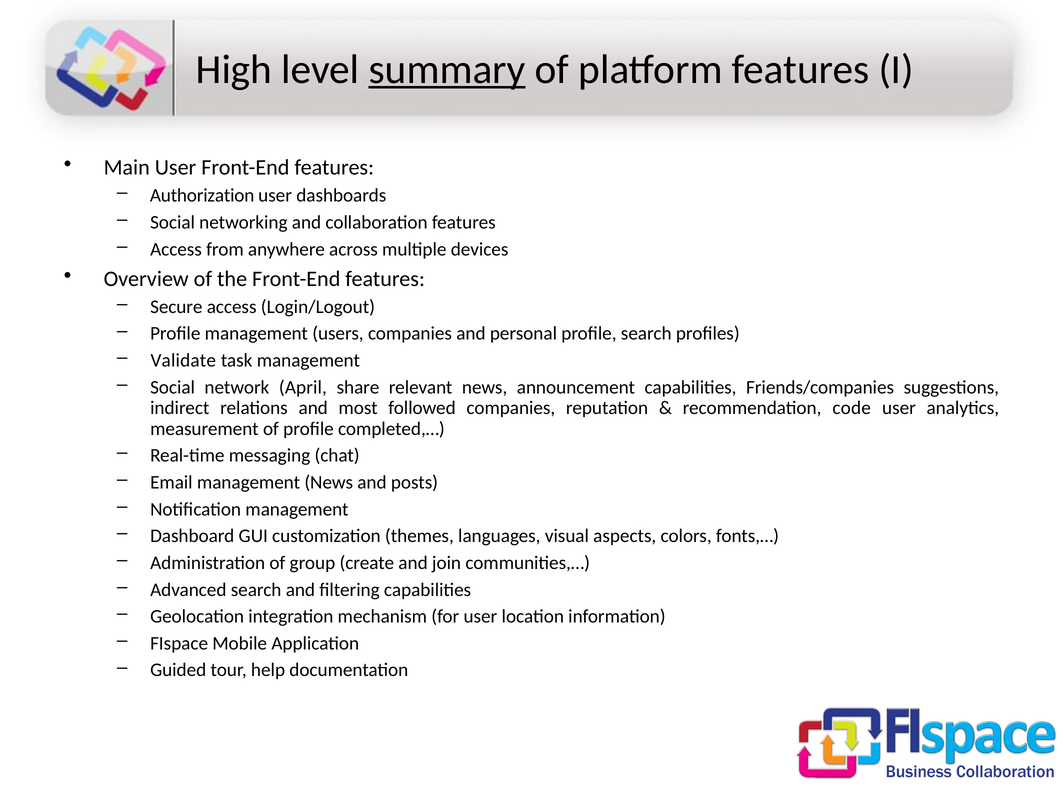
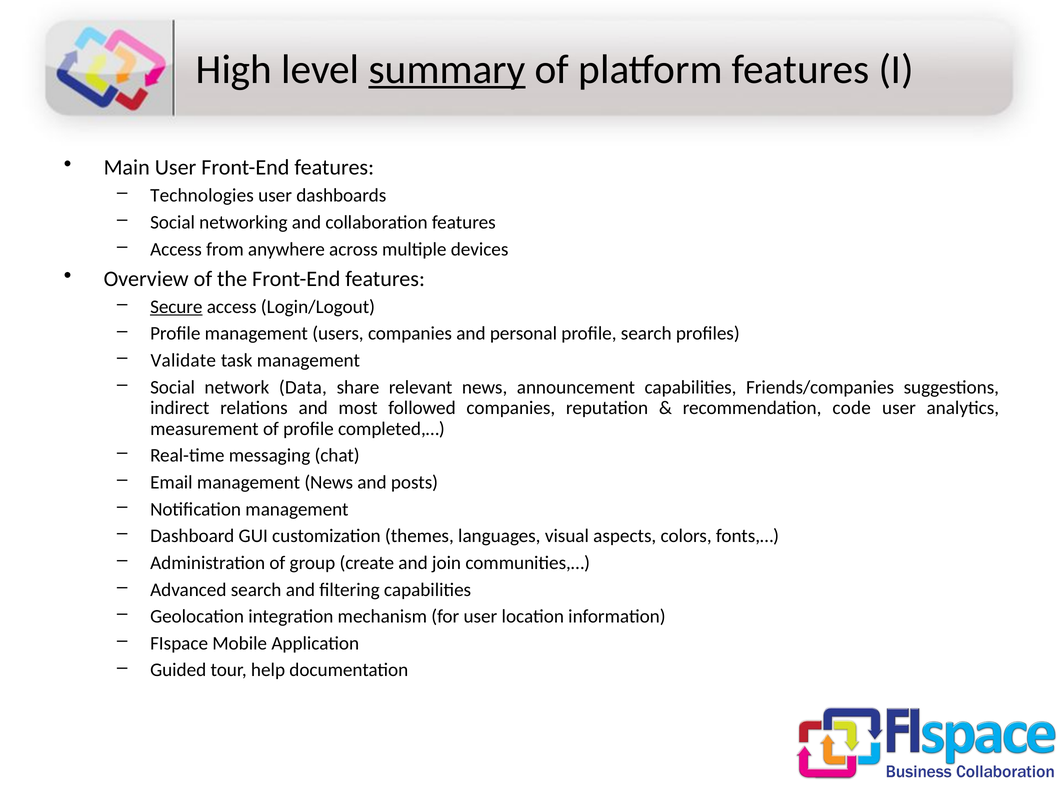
Authorization: Authorization -> Technologies
Secure underline: none -> present
April: April -> Data
